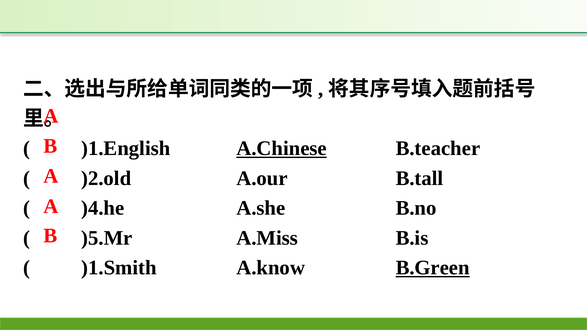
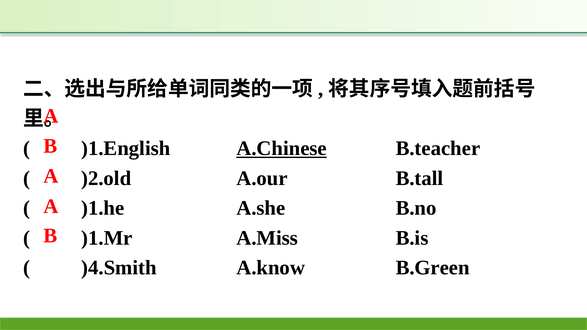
)4.he: )4.he -> )1.he
)5.Mr: )5.Mr -> )1.Mr
)1.Smith: )1.Smith -> )4.Smith
B.Green underline: present -> none
